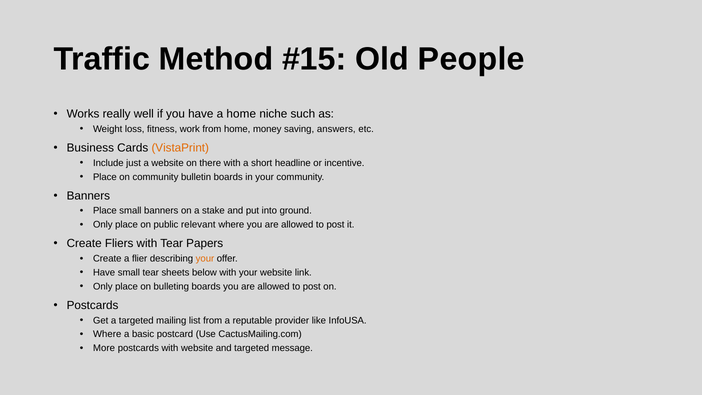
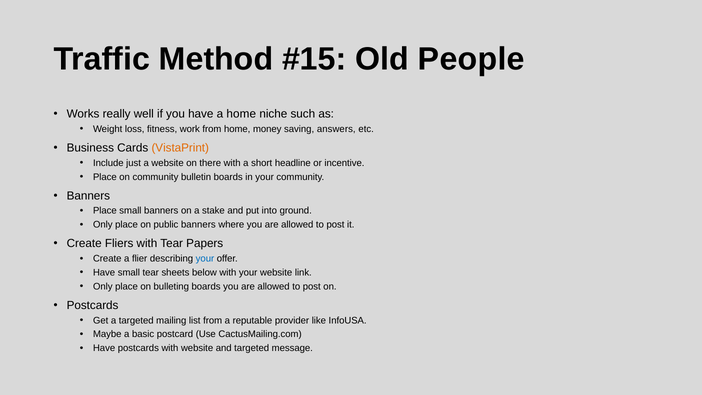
public relevant: relevant -> banners
your at (205, 259) colour: orange -> blue
Where at (107, 334): Where -> Maybe
More at (104, 348): More -> Have
